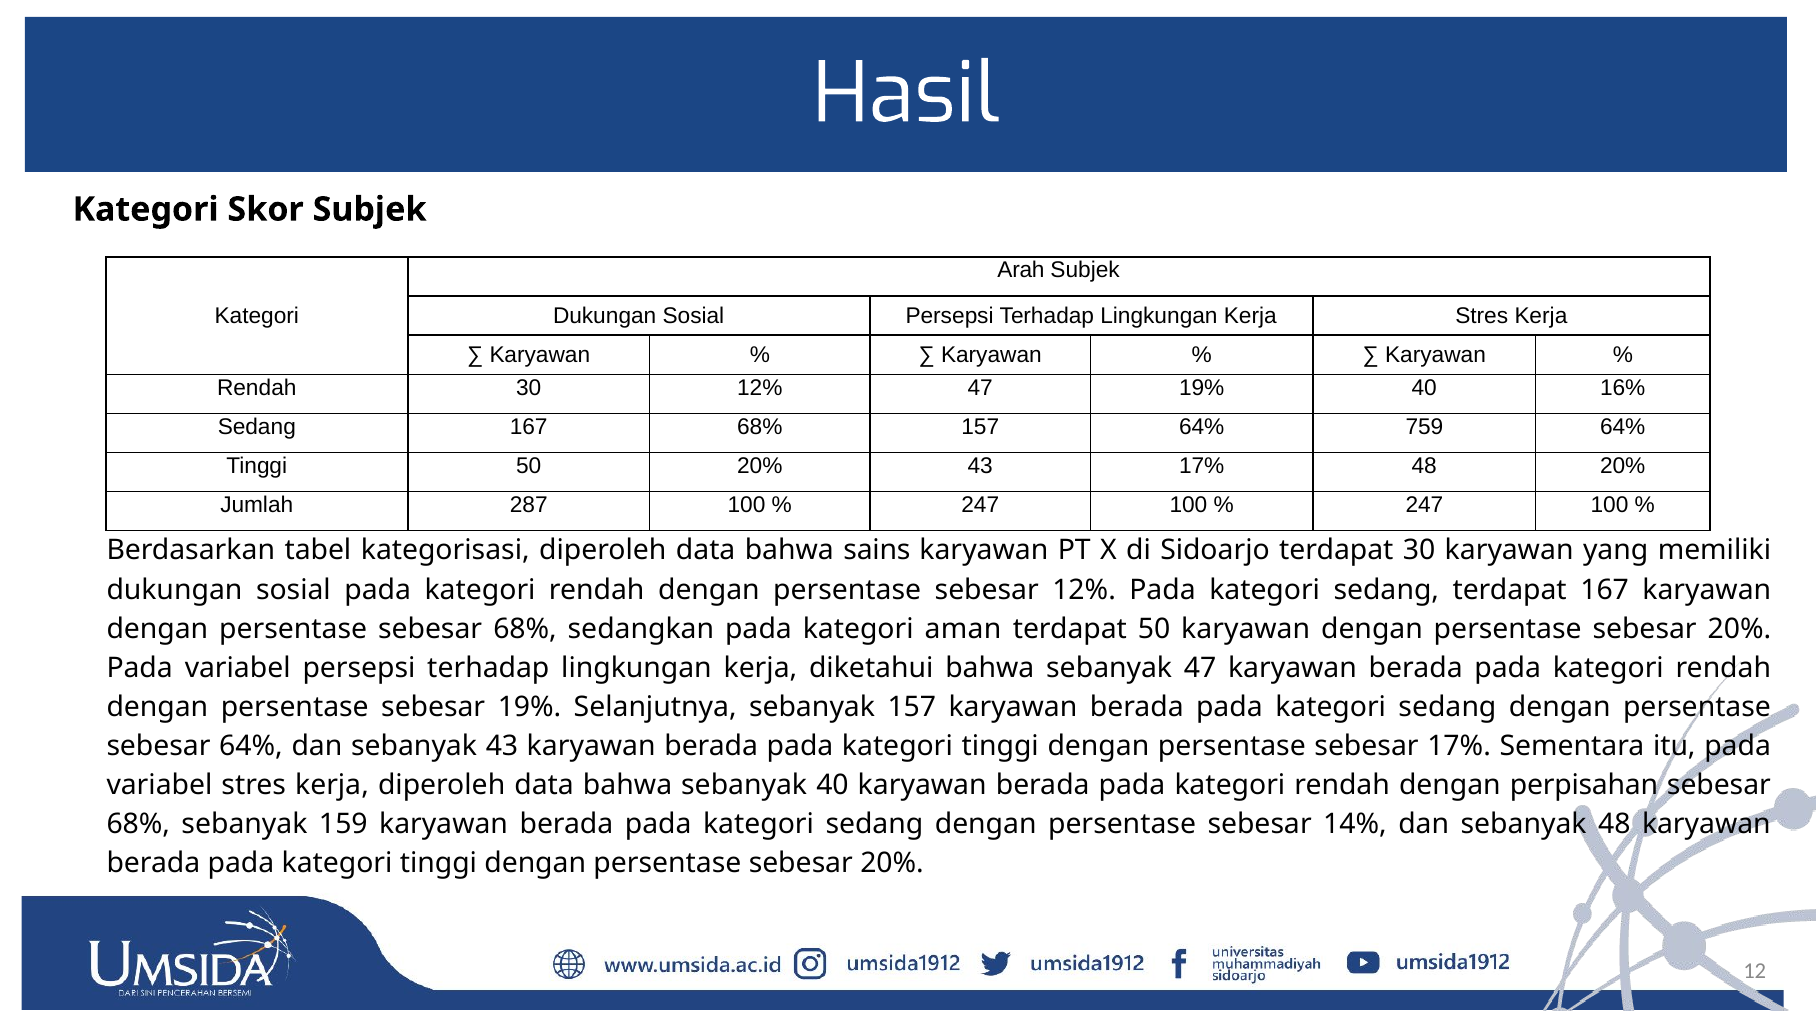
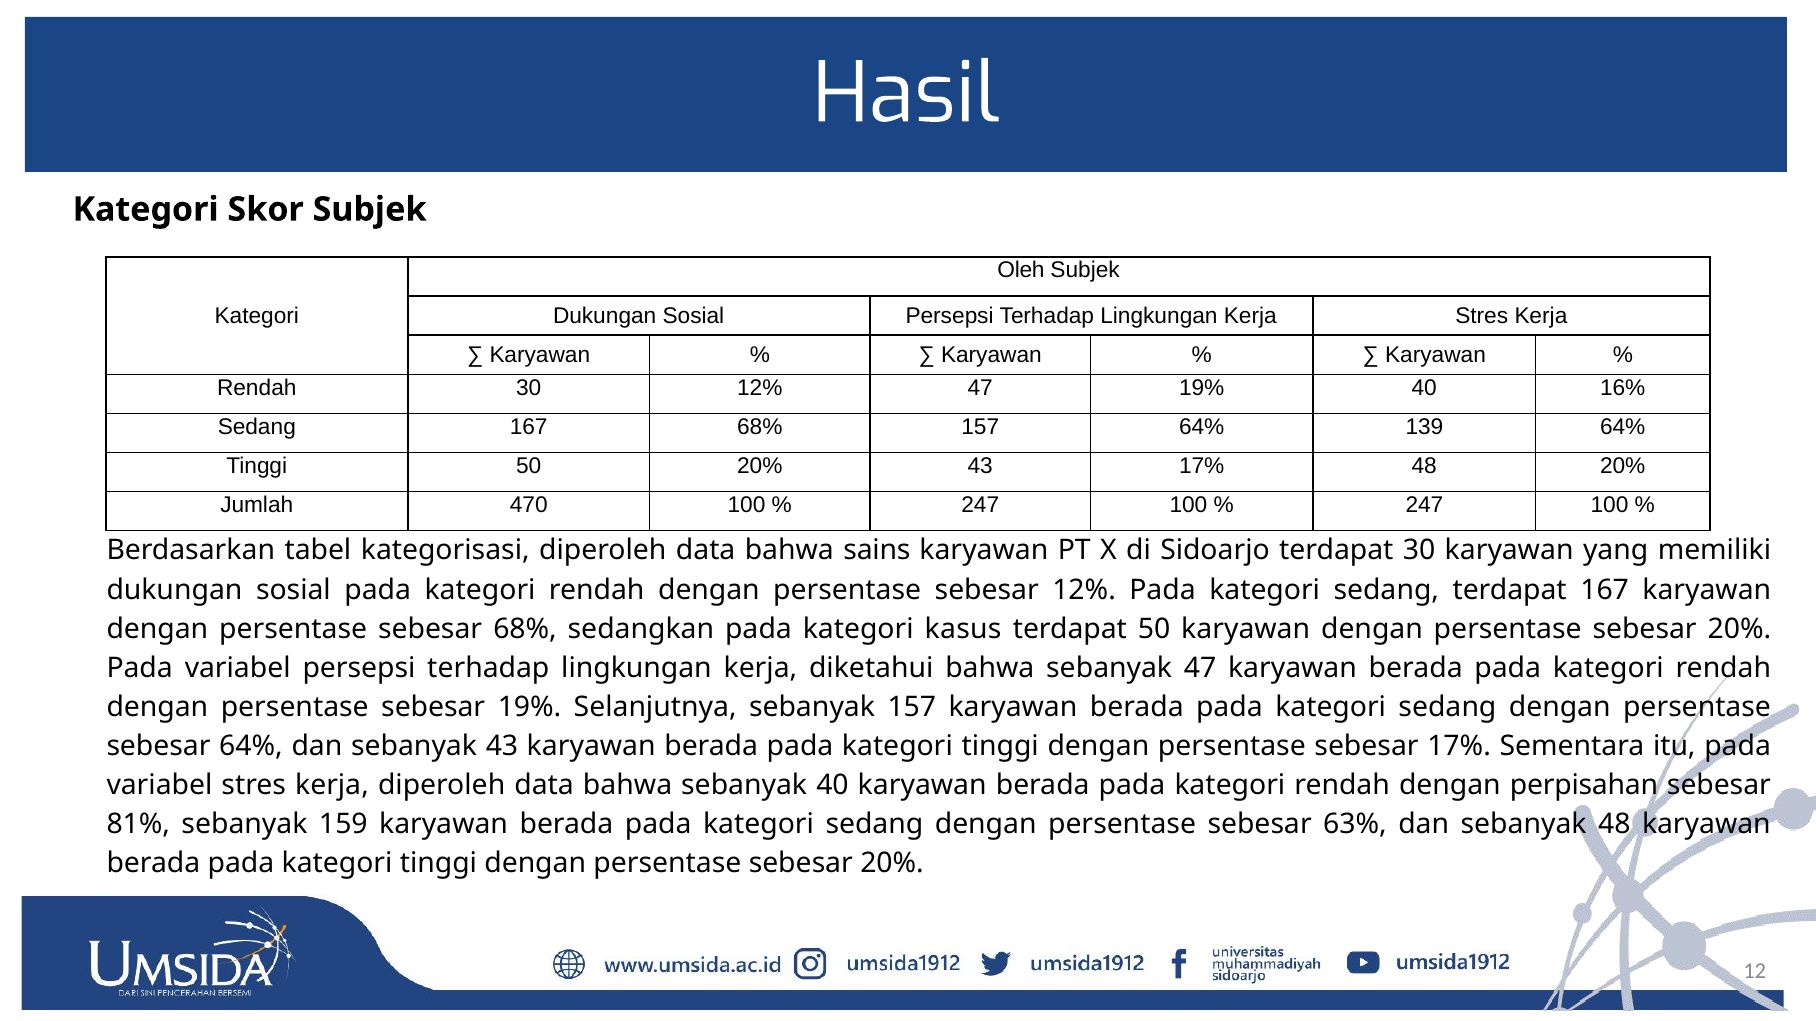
Arah: Arah -> Oleh
759: 759 -> 139
287: 287 -> 470
aman: aman -> kasus
68% at (138, 825): 68% -> 81%
14%: 14% -> 63%
